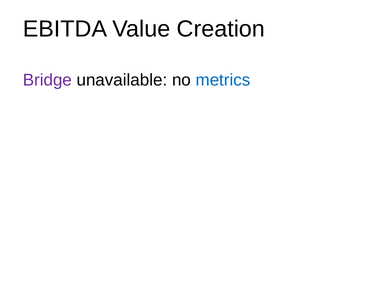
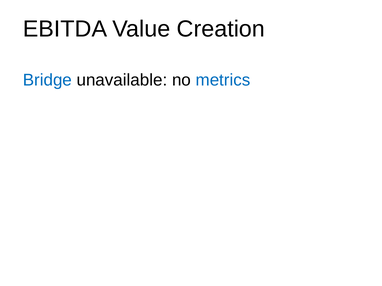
Bridge colour: purple -> blue
